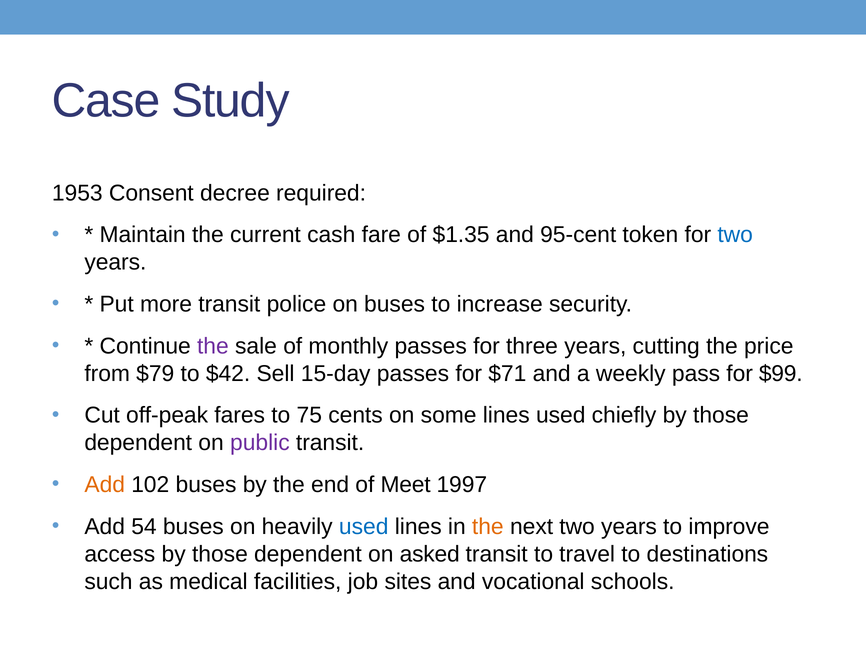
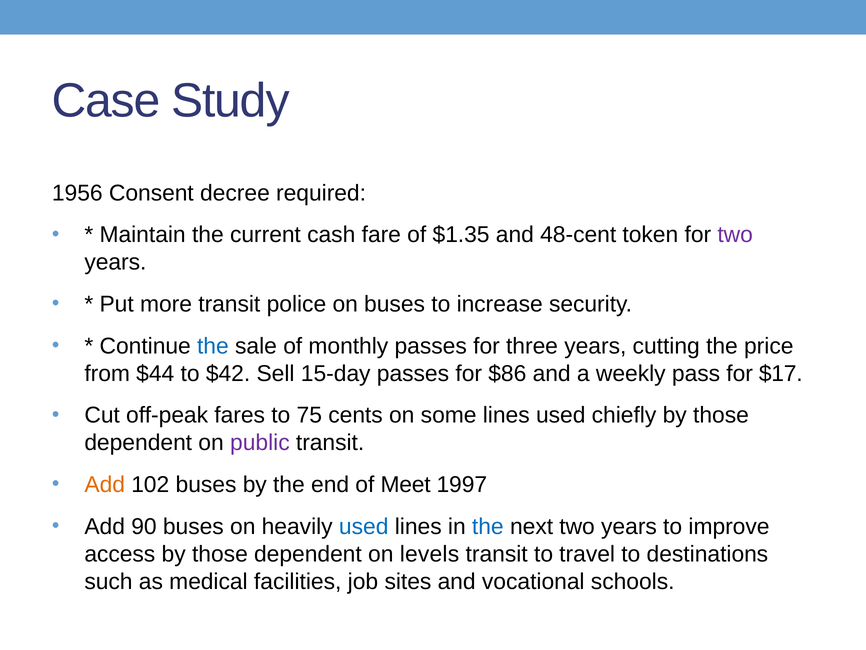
1953: 1953 -> 1956
95-cent: 95-cent -> 48-cent
two at (735, 235) colour: blue -> purple
the at (213, 346) colour: purple -> blue
$79: $79 -> $44
$71: $71 -> $86
$99: $99 -> $17
54: 54 -> 90
the at (488, 526) colour: orange -> blue
asked: asked -> levels
